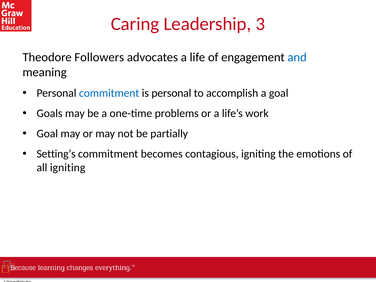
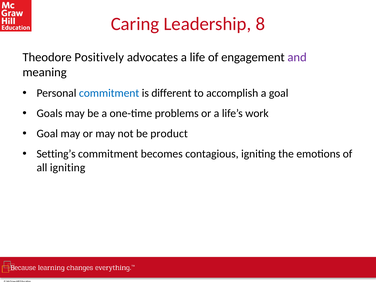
3: 3 -> 8
Followers: Followers -> Positively
and colour: blue -> purple
is personal: personal -> different
partially: partially -> product
